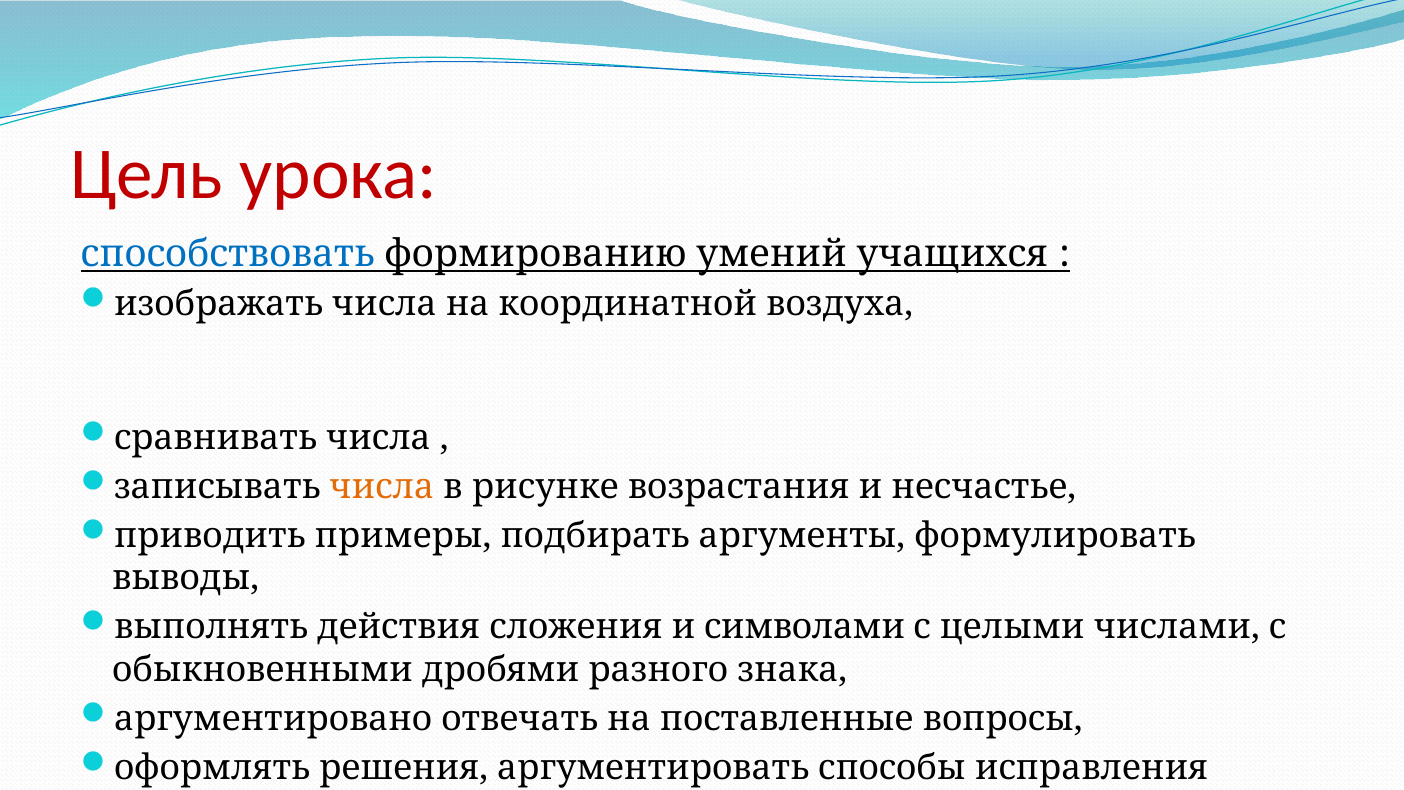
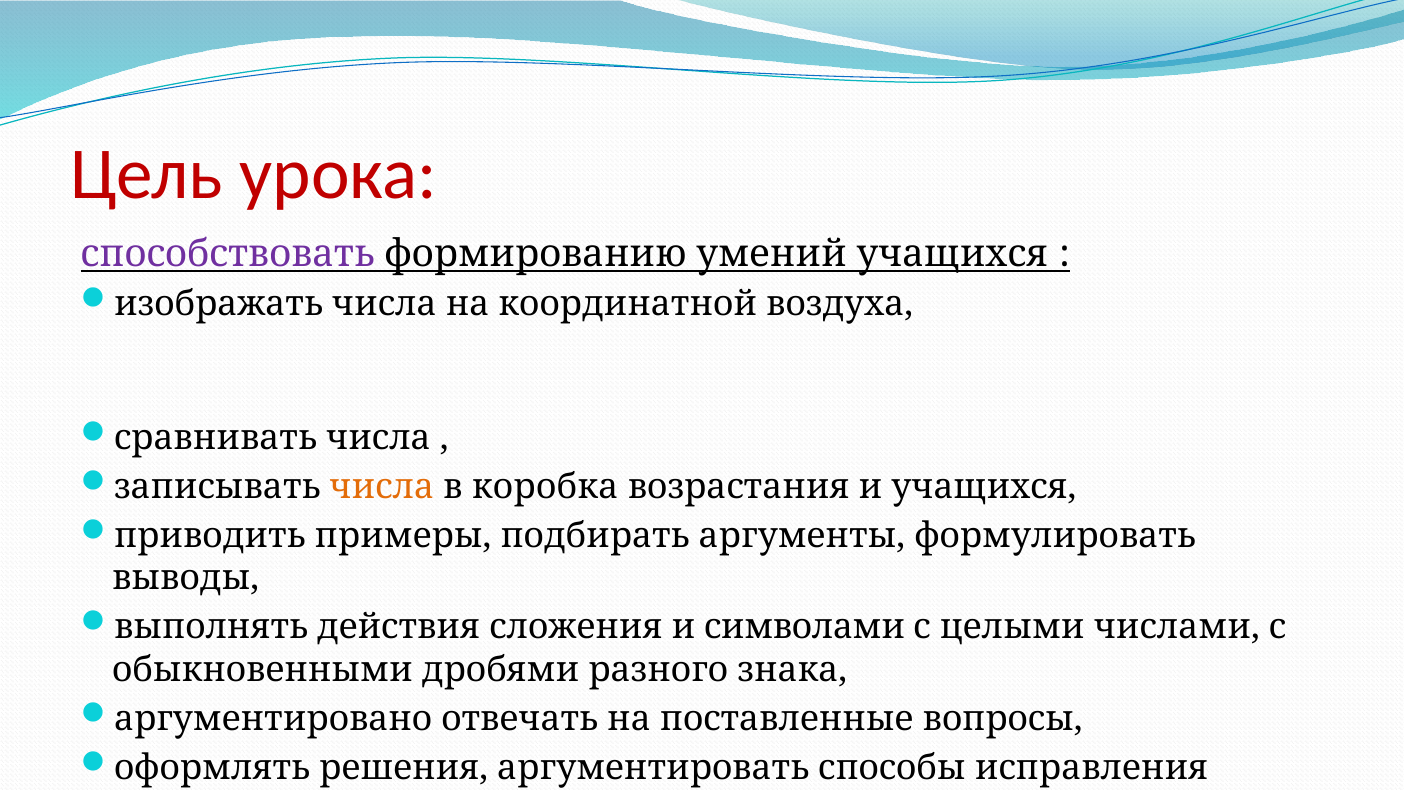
способствовать colour: blue -> purple
рисунке: рисунке -> коробка
и несчастье: несчастье -> учащихся
